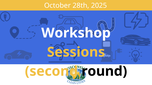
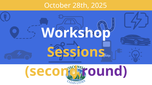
round colour: black -> purple
